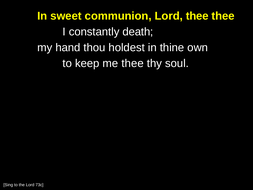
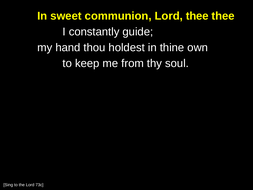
death: death -> guide
me thee: thee -> from
